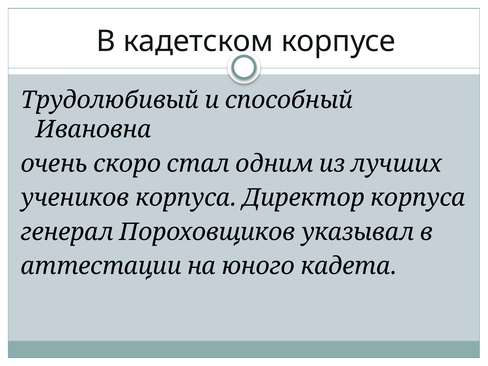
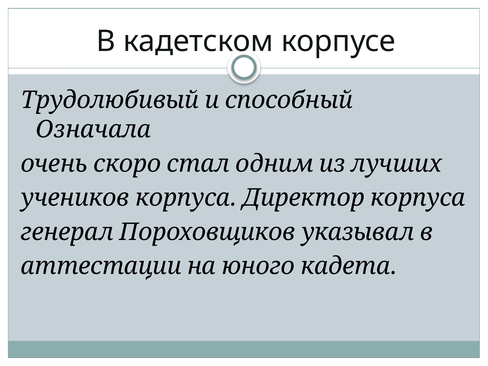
Ивановна: Ивановна -> Означала
